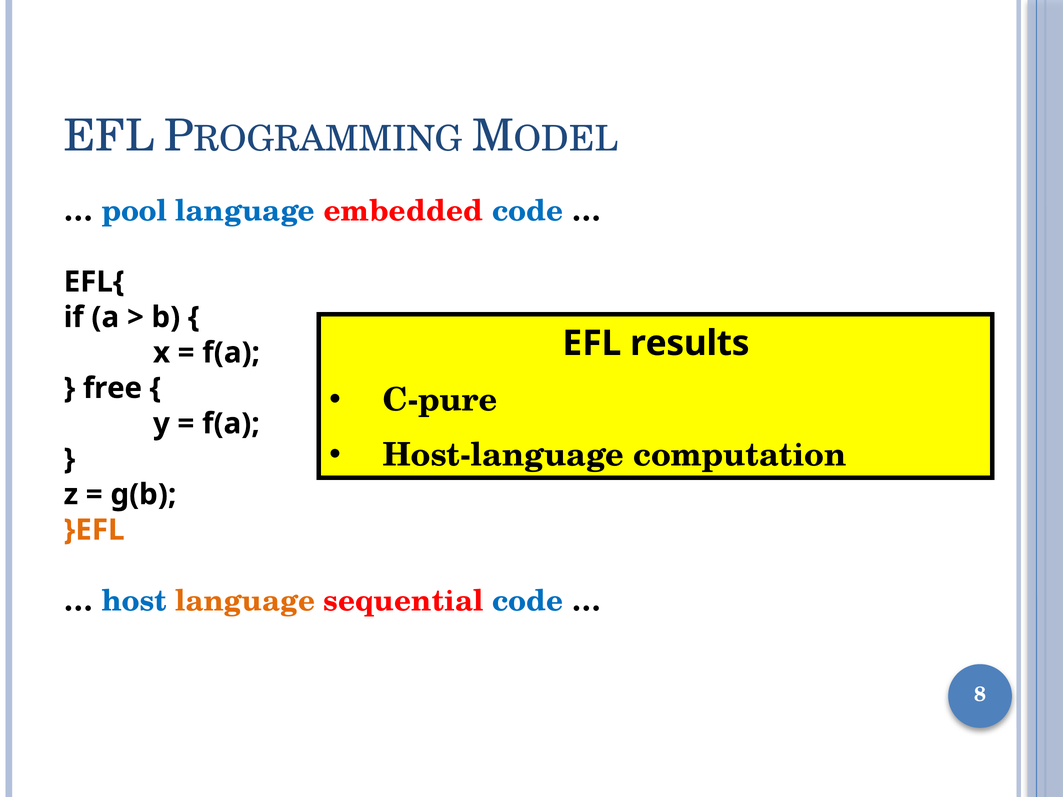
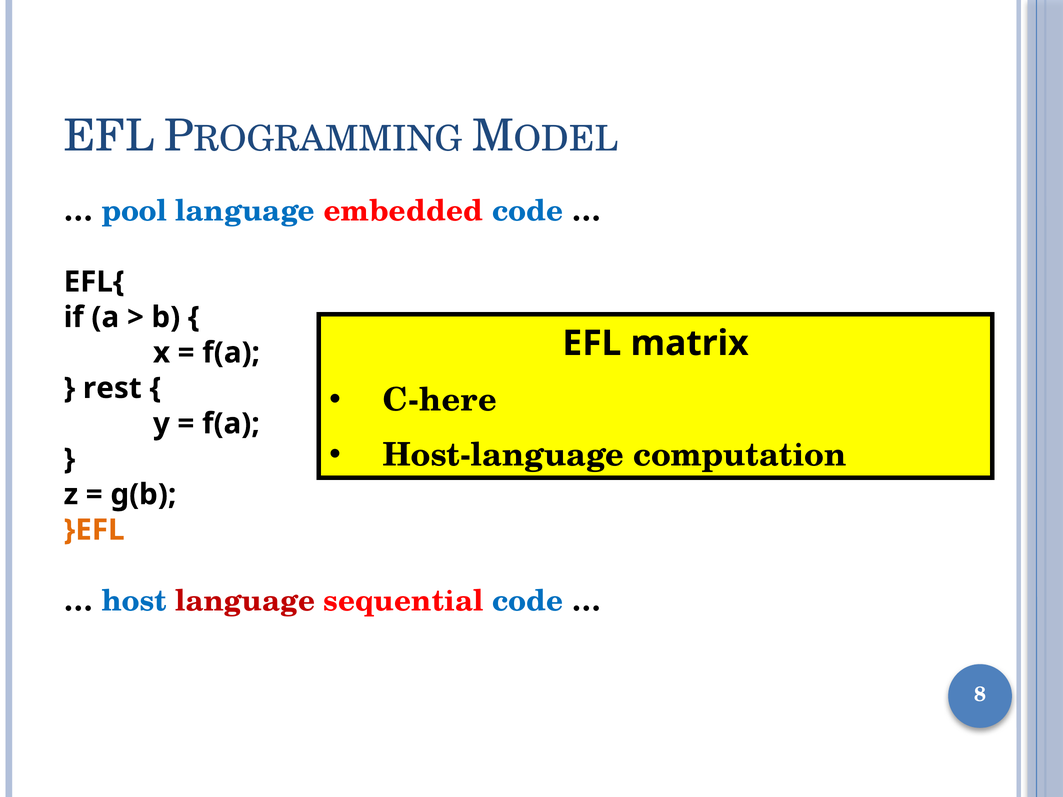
results: results -> matrix
free: free -> rest
C-pure: C-pure -> C-here
language at (245, 601) colour: orange -> red
